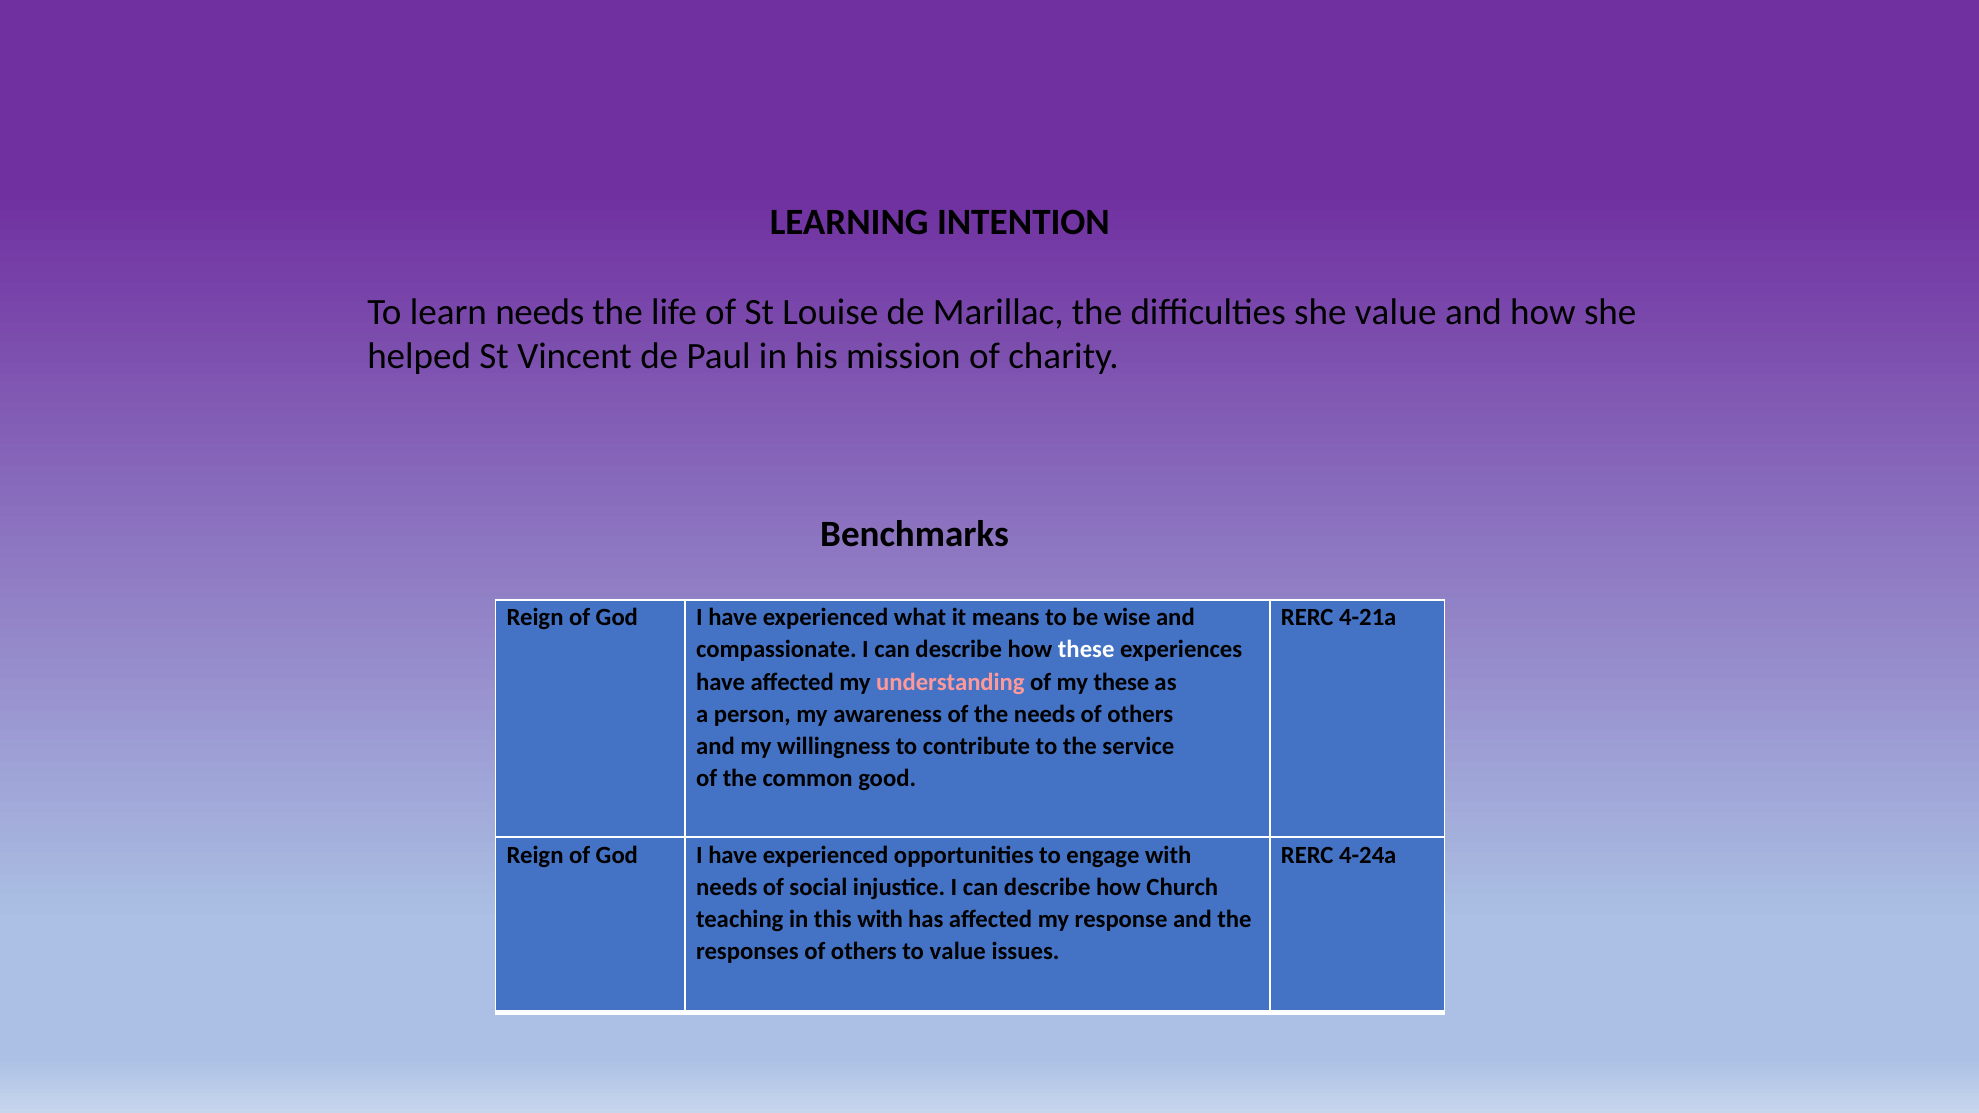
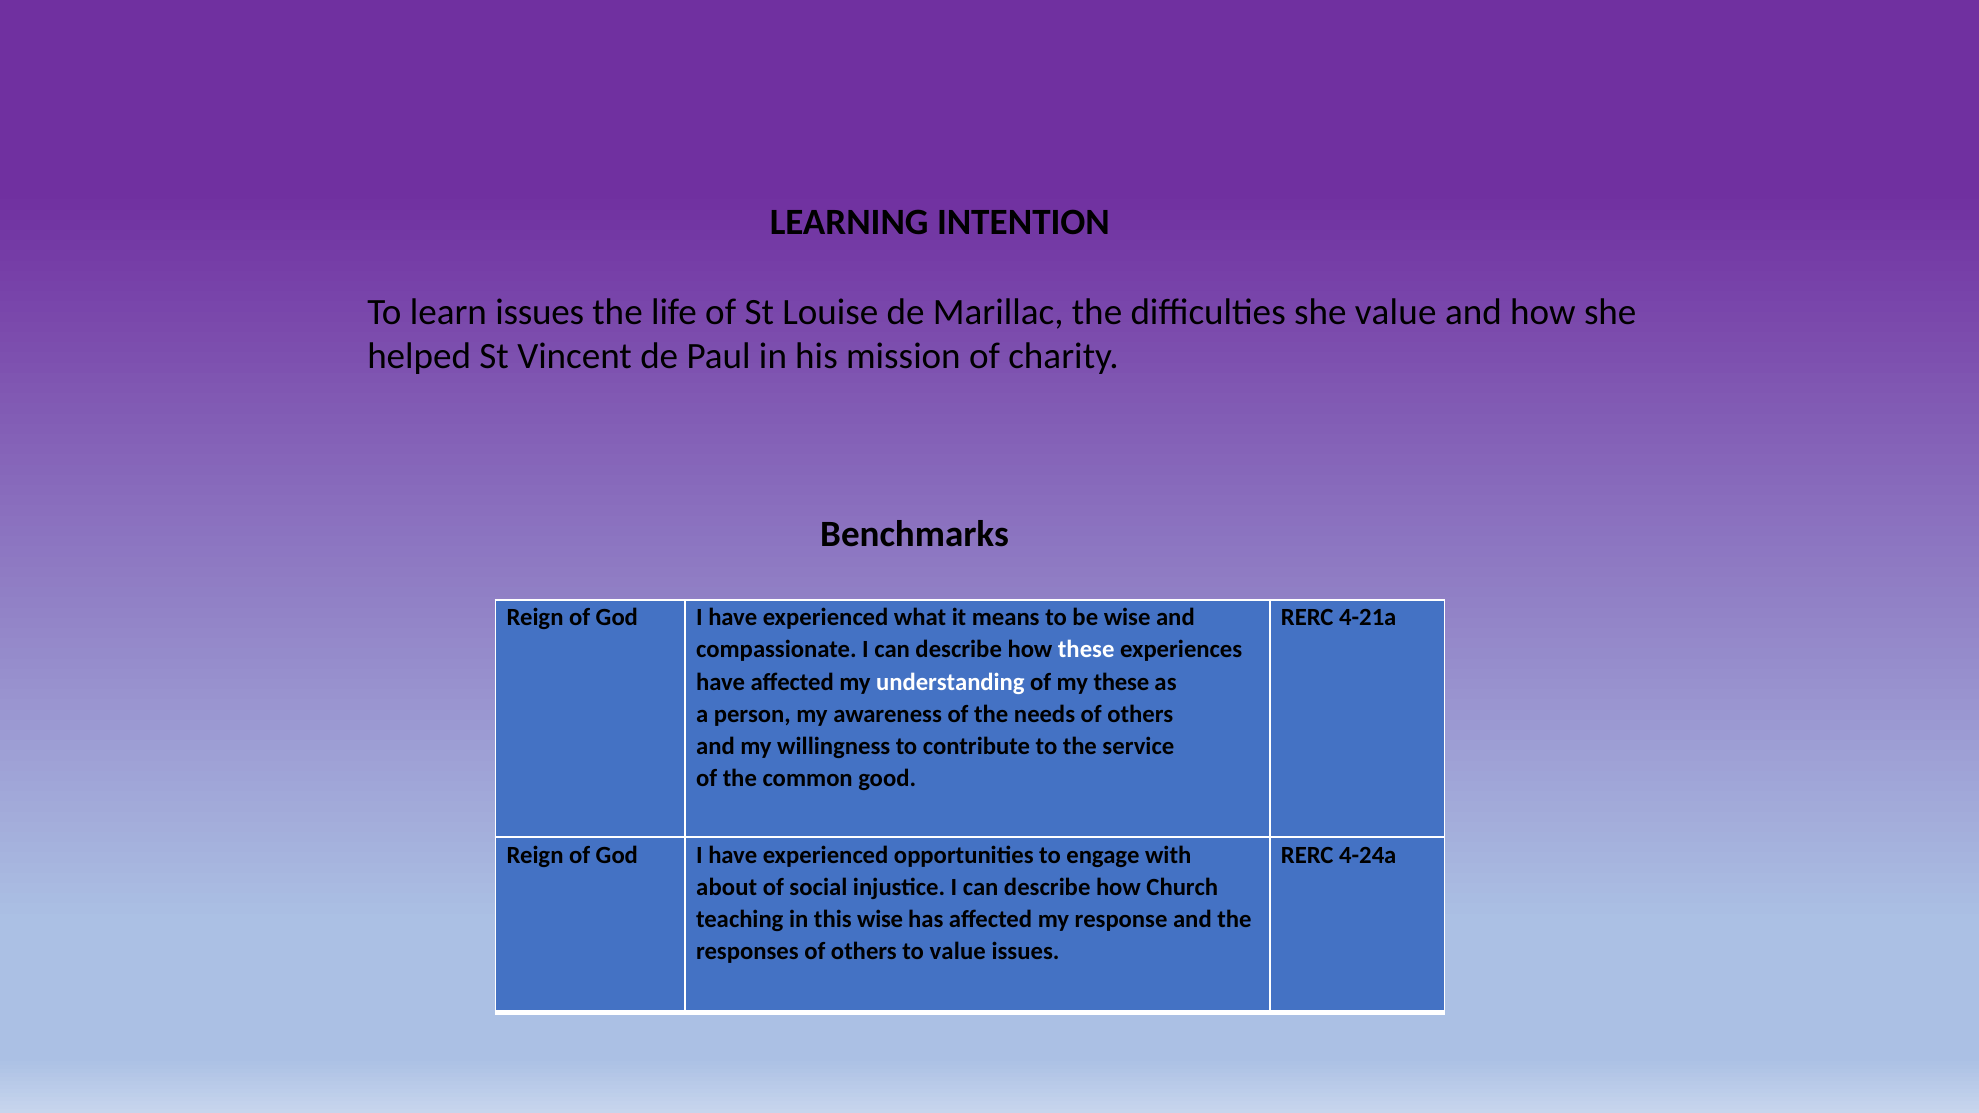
learn needs: needs -> issues
understanding colour: pink -> white
needs at (727, 887): needs -> about
this with: with -> wise
